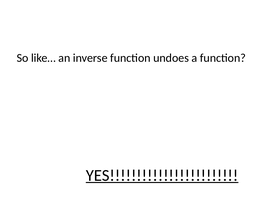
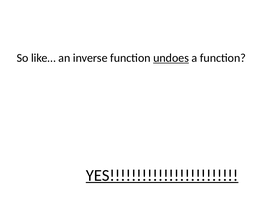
undoes underline: none -> present
